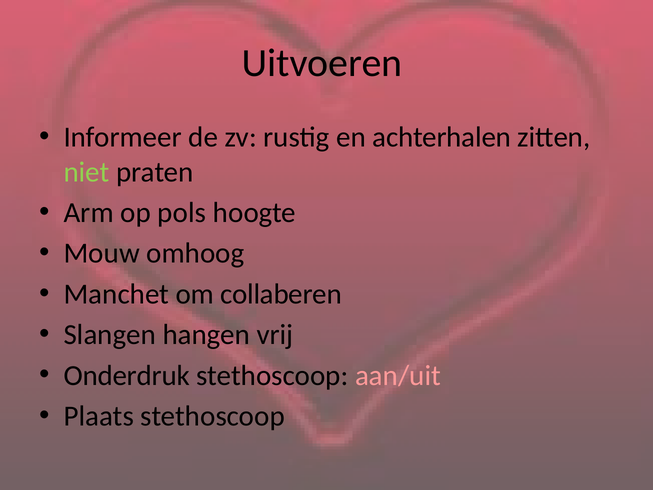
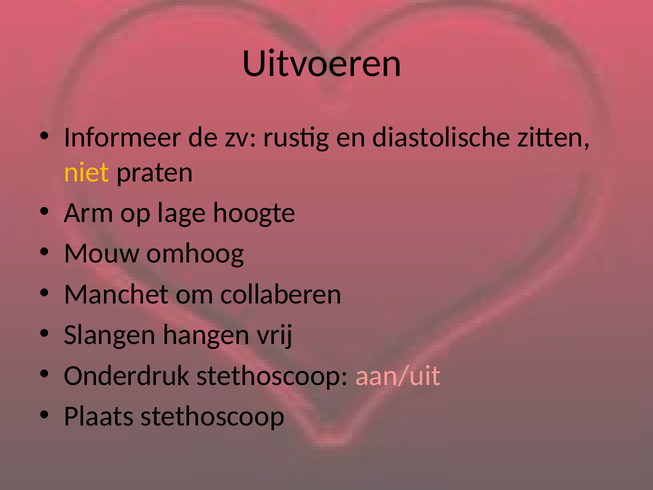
achterhalen: achterhalen -> diastolische
niet colour: light green -> yellow
pols: pols -> lage
